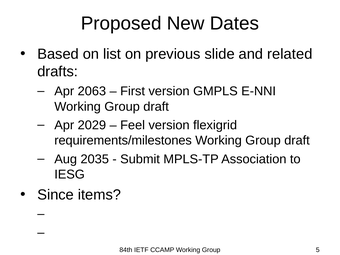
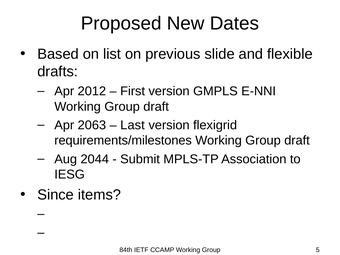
related: related -> flexible
2063: 2063 -> 2012
2029: 2029 -> 2063
Feel: Feel -> Last
2035: 2035 -> 2044
